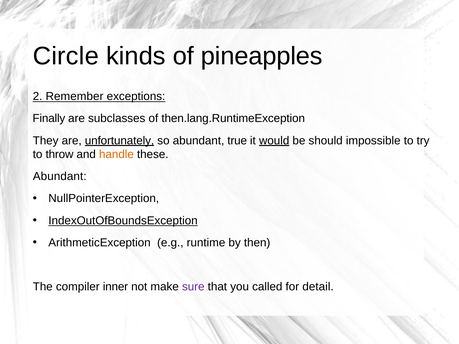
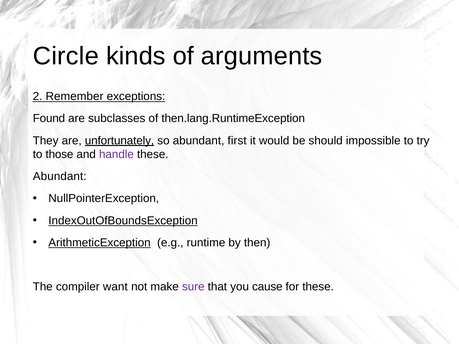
pineapples: pineapples -> arguments
Finally: Finally -> Found
true: true -> first
would underline: present -> none
throw: throw -> those
handle colour: orange -> purple
ArithmeticException underline: none -> present
inner: inner -> want
called: called -> cause
for detail: detail -> these
